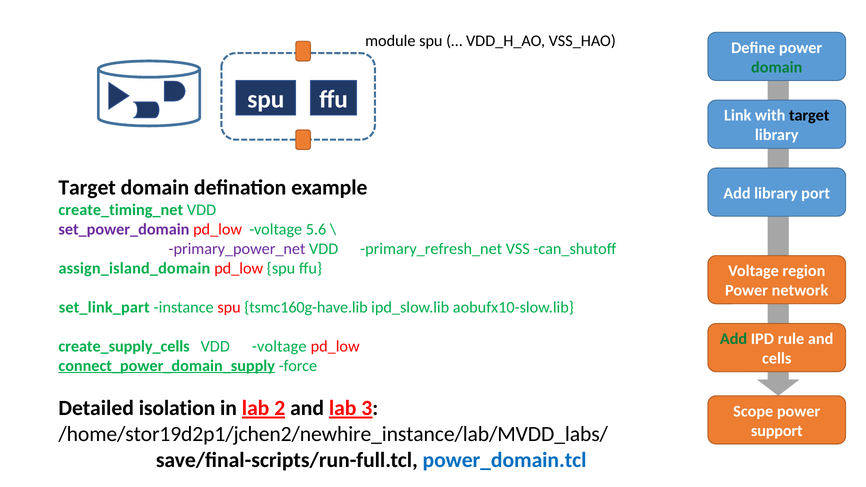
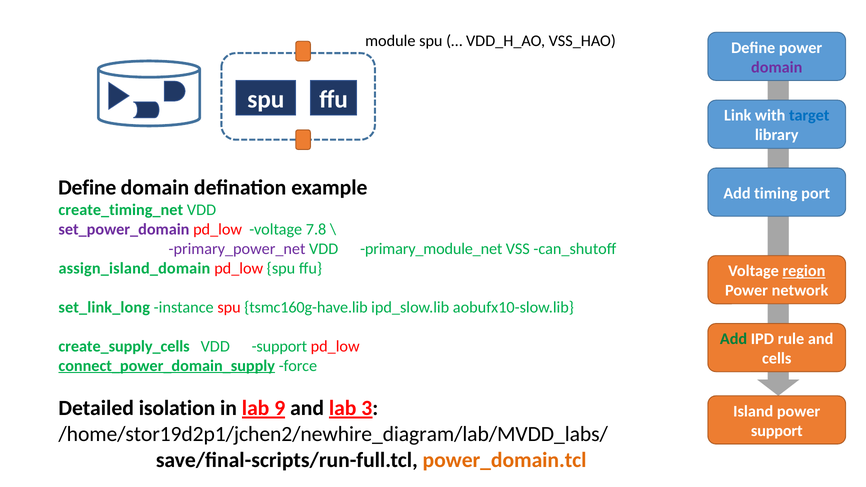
domain at (777, 67) colour: green -> purple
target at (809, 116) colour: black -> blue
Target at (87, 188): Target -> Define
Add library: library -> timing
5.6: 5.6 -> 7.8
primary_refresh_net: primary_refresh_net -> primary_module_net
region underline: none -> present
set_link_part: set_link_part -> set_link_long
VDD voltage: voltage -> support
2: 2 -> 9
Scope: Scope -> Island
/home/stor19d2p1/jchen2/newhire_instance/lab/MVDD_labs/: /home/stor19d2p1/jchen2/newhire_instance/lab/MVDD_labs/ -> /home/stor19d2p1/jchen2/newhire_diagram/lab/MVDD_labs/
power_domain.tcl colour: blue -> orange
